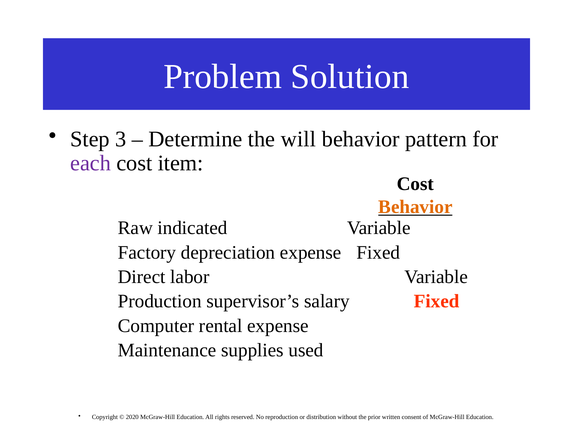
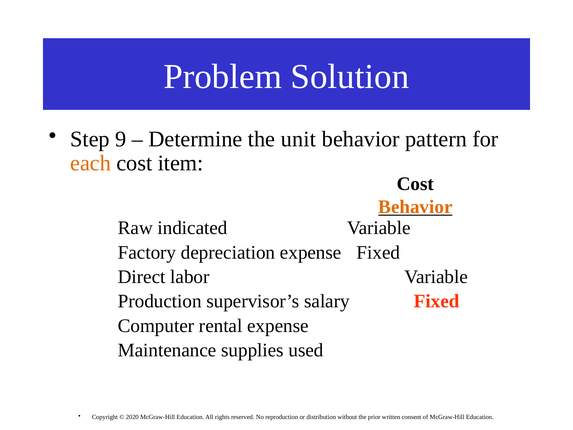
3: 3 -> 9
will: will -> unit
each colour: purple -> orange
